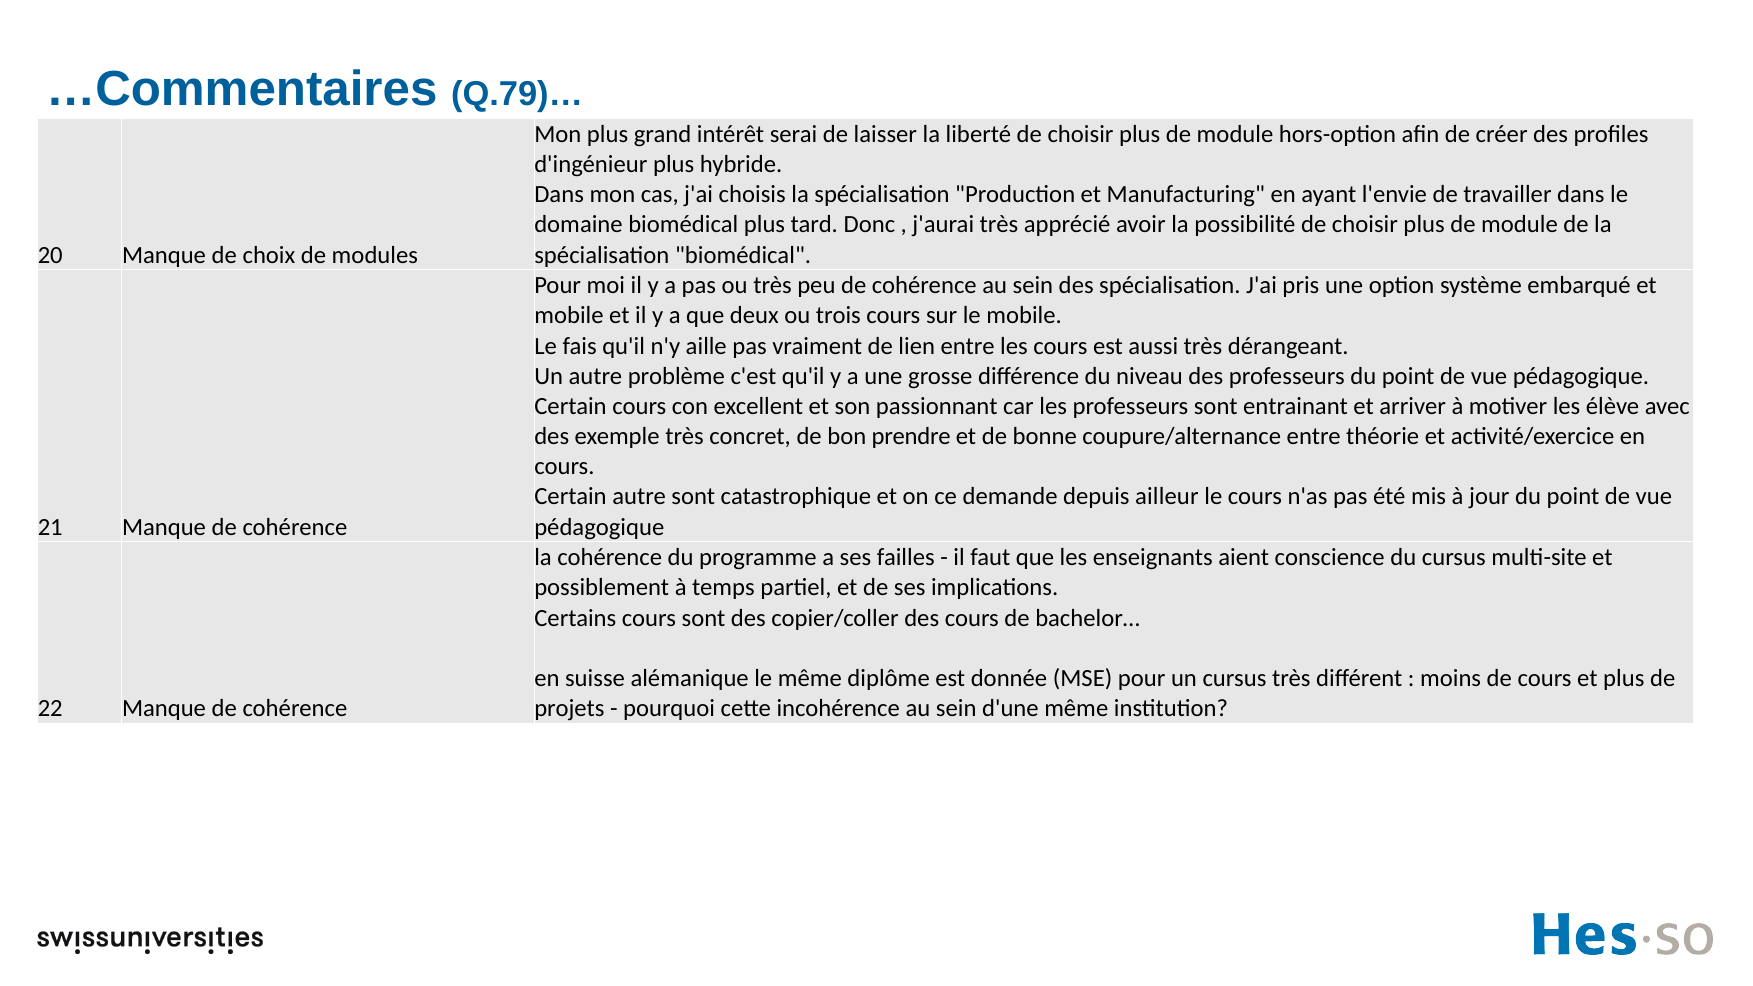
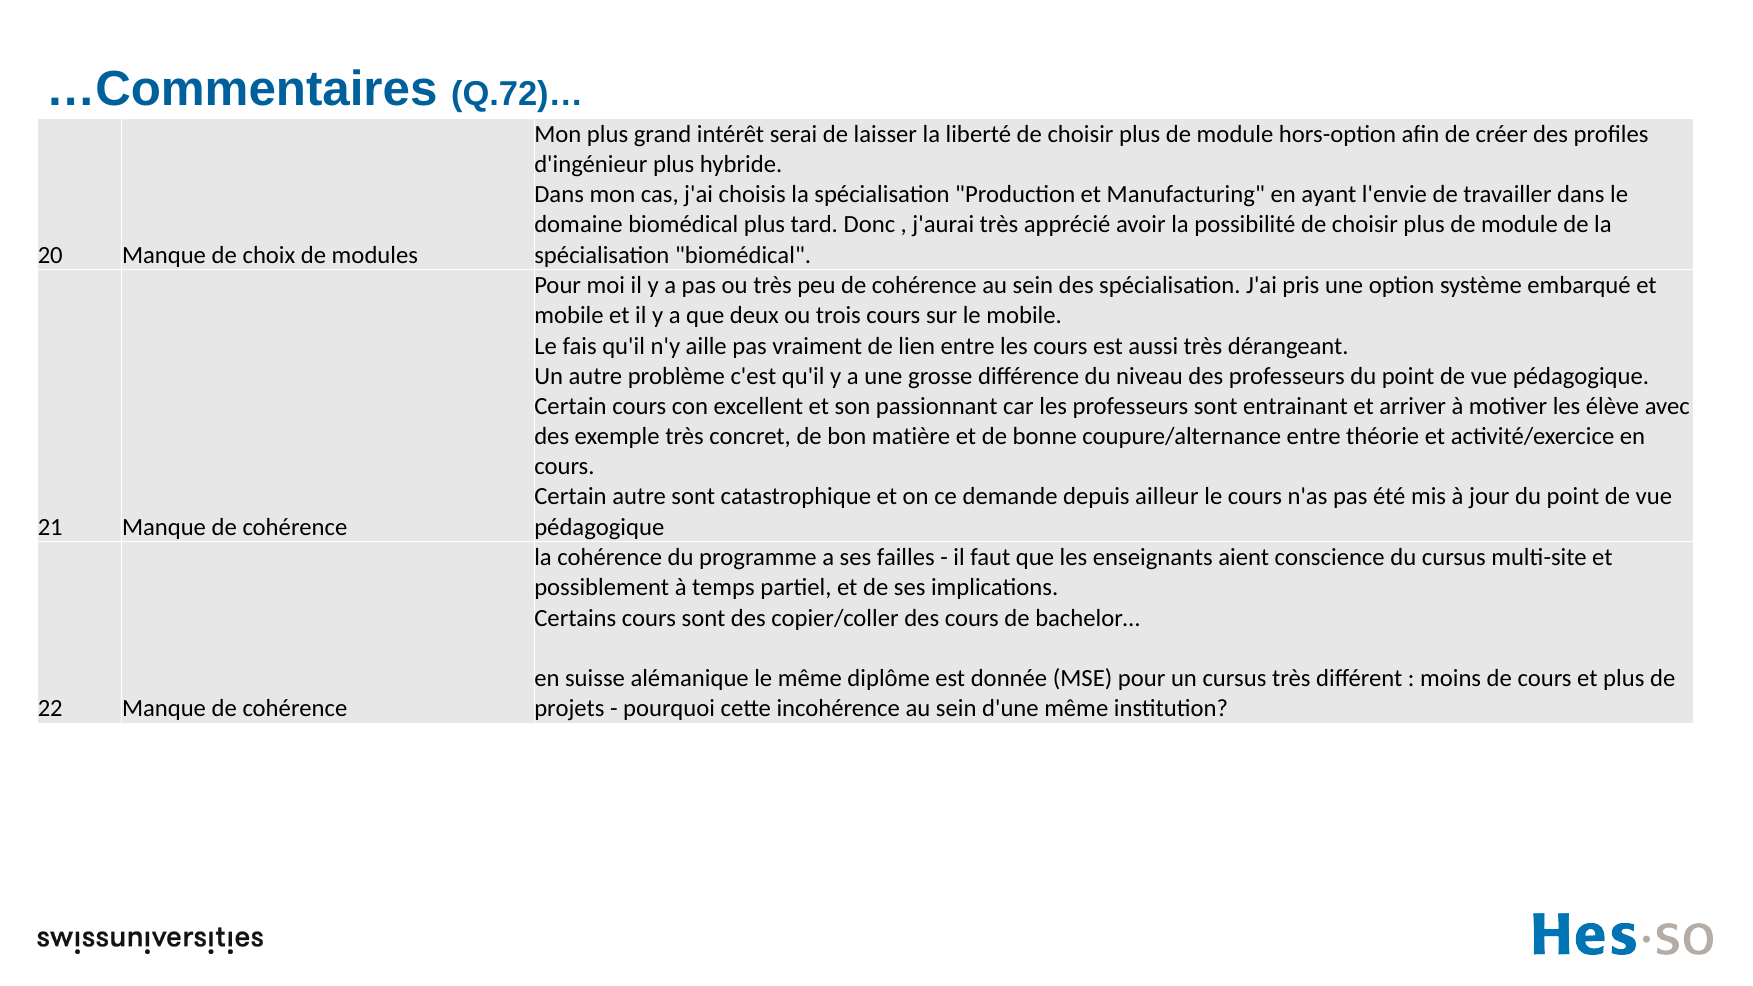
Q.79)…: Q.79)… -> Q.72)…
prendre: prendre -> matière
